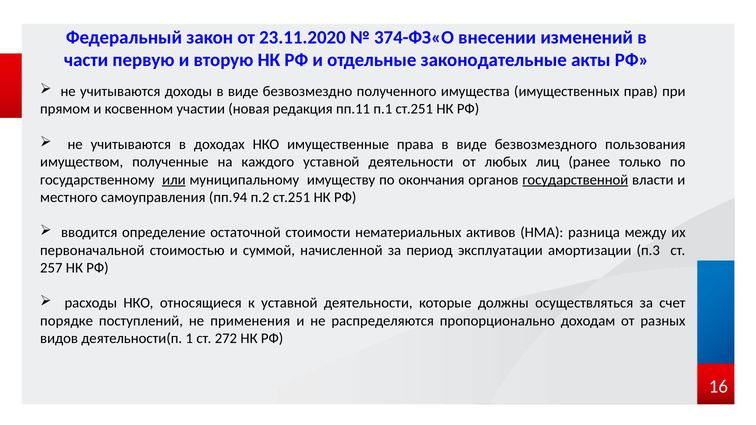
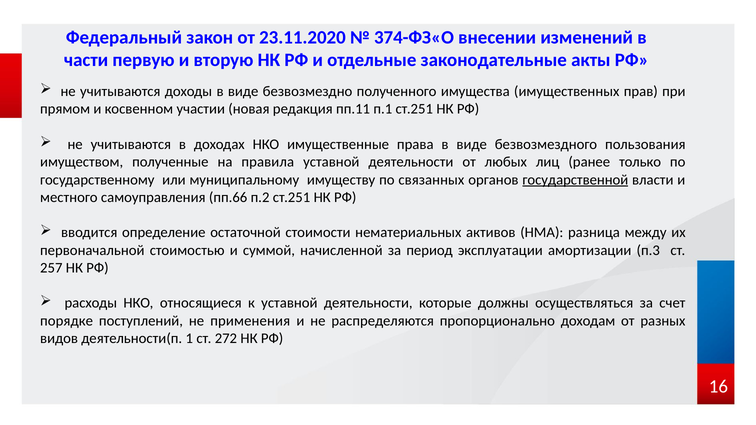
каждого: каждого -> правила
или underline: present -> none
окончания: окончания -> связанных
пп.94: пп.94 -> пп.66
